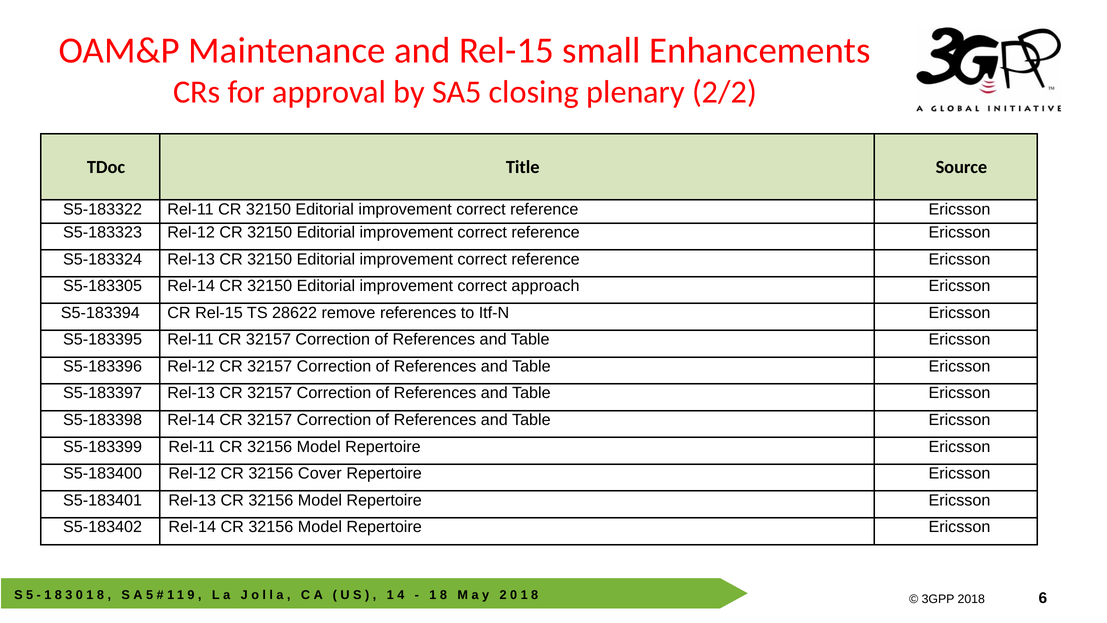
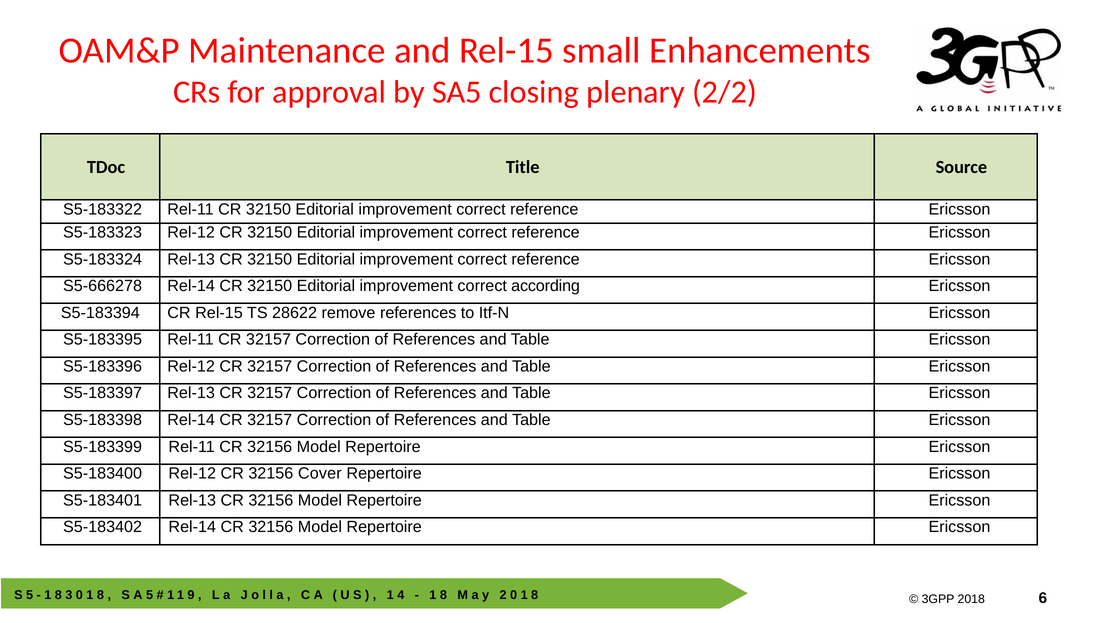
S5‑183305: S5‑183305 -> S5‑666278
approach: approach -> according
